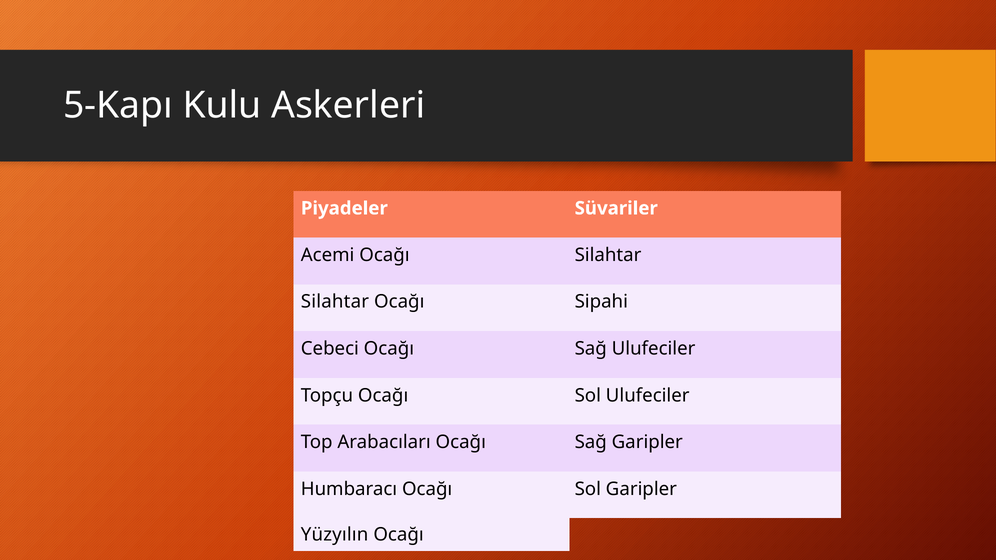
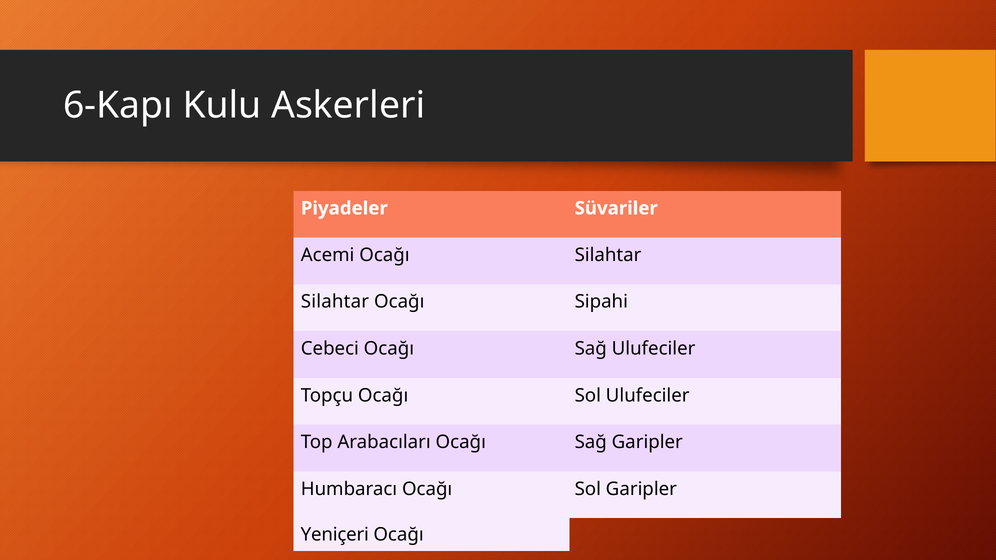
5-Kapı: 5-Kapı -> 6-Kapı
Yüzyılın: Yüzyılın -> Yeniçeri
